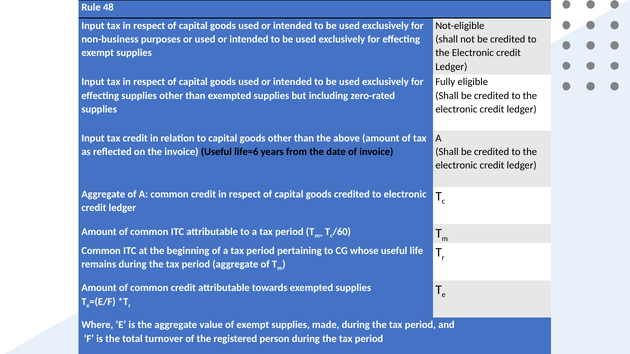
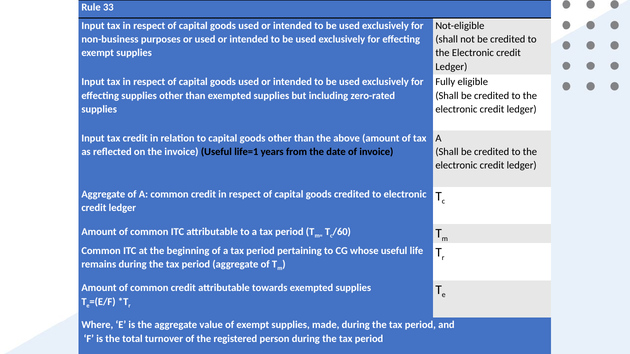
48: 48 -> 33
life=6: life=6 -> life=1
